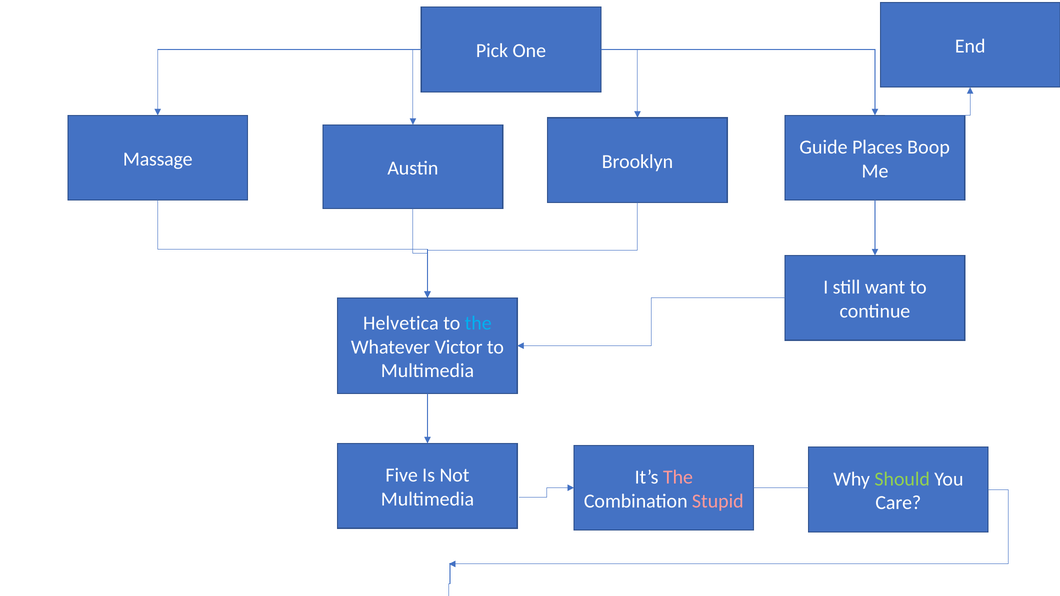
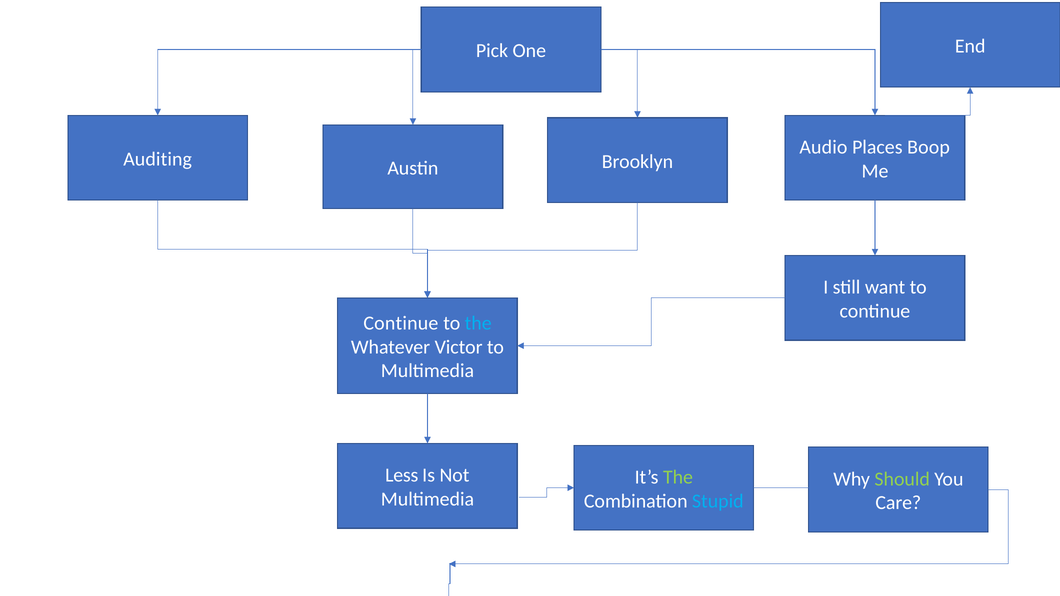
Guide: Guide -> Audio
Massage: Massage -> Auditing
Helvetica at (401, 323): Helvetica -> Continue
Five: Five -> Less
The at (678, 477) colour: pink -> light green
Stupid colour: pink -> light blue
